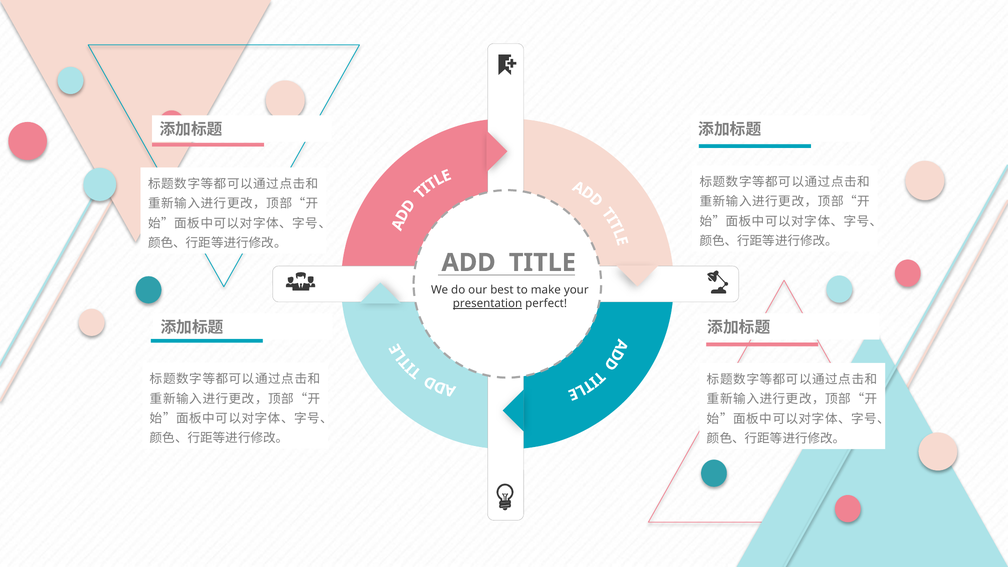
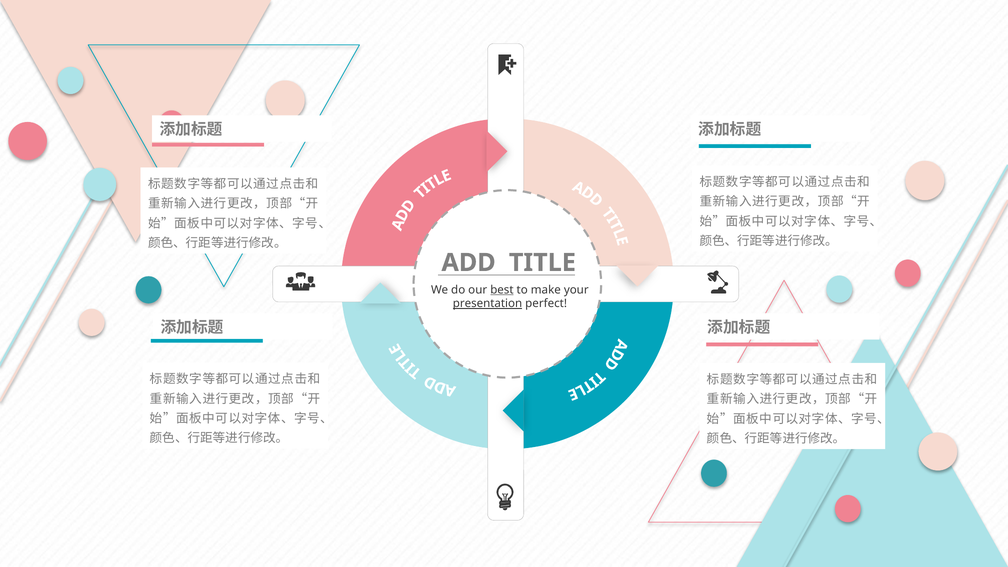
best underline: none -> present
